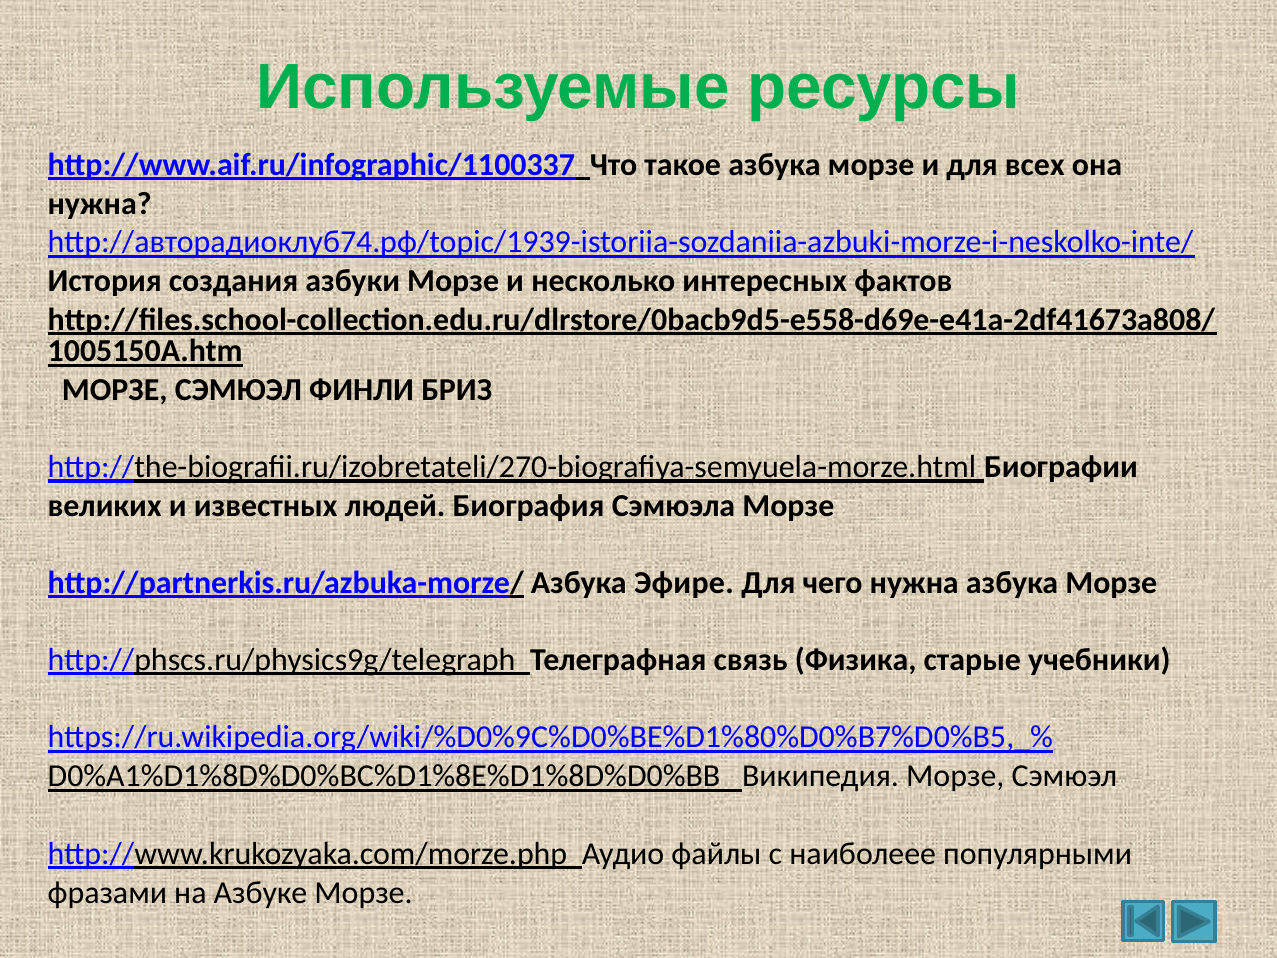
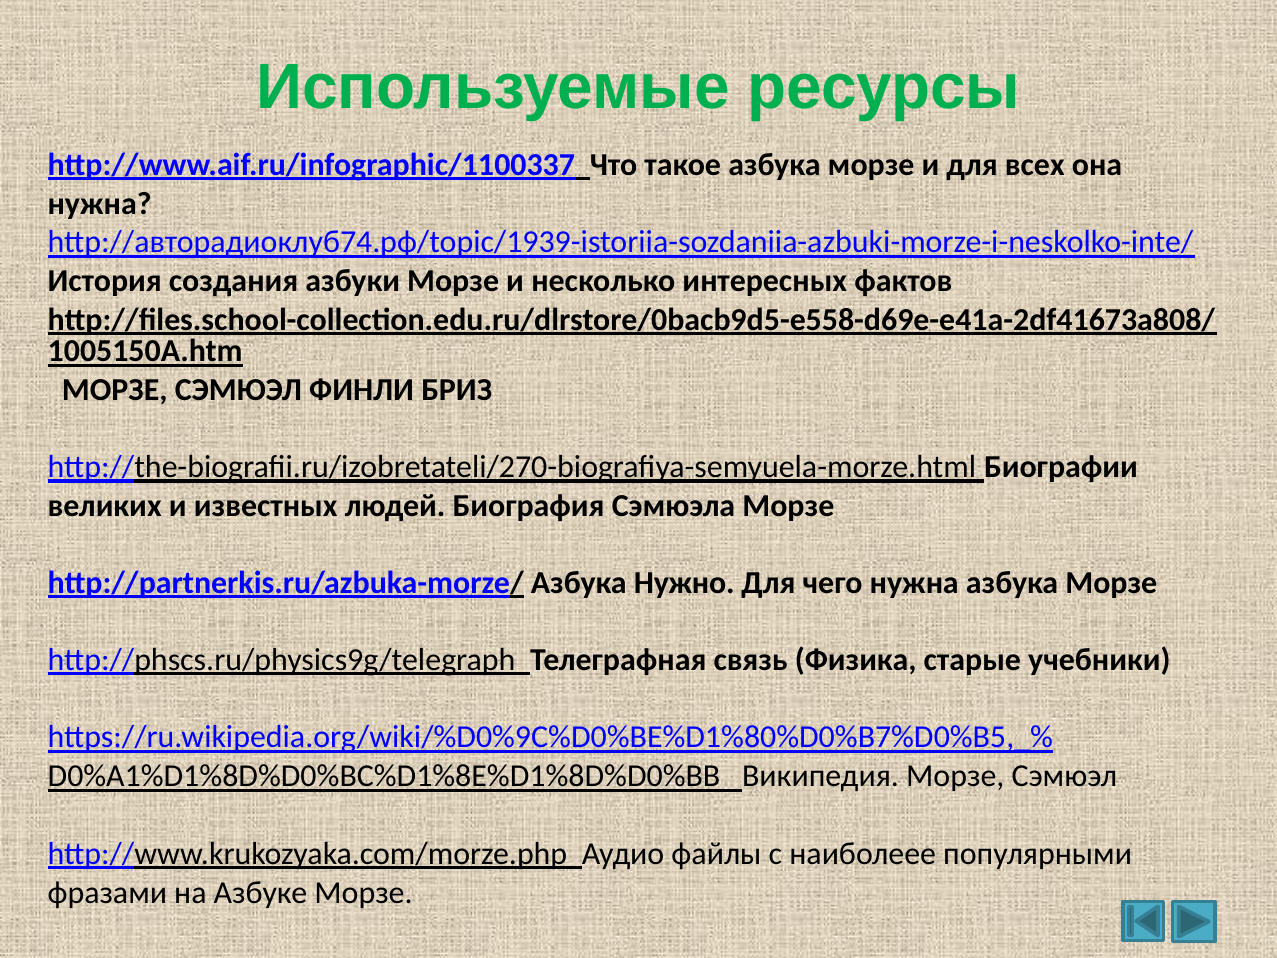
Эфире: Эфире -> Нужно
